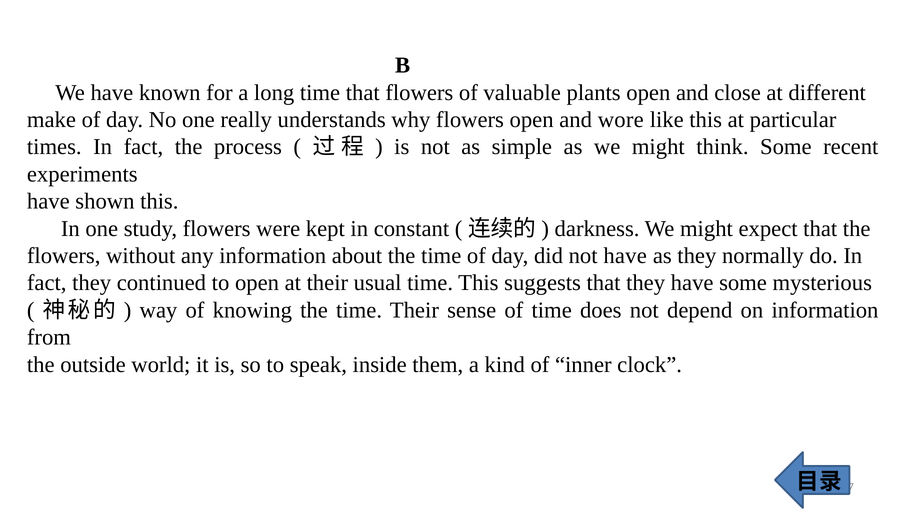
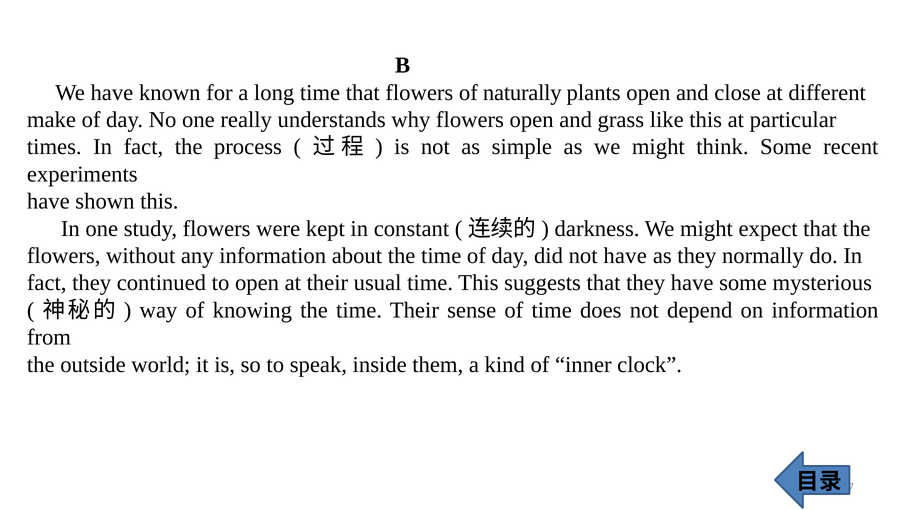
valuable: valuable -> naturally
wore: wore -> grass
